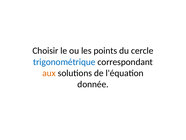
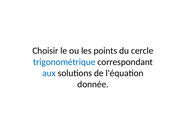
aux colour: orange -> blue
